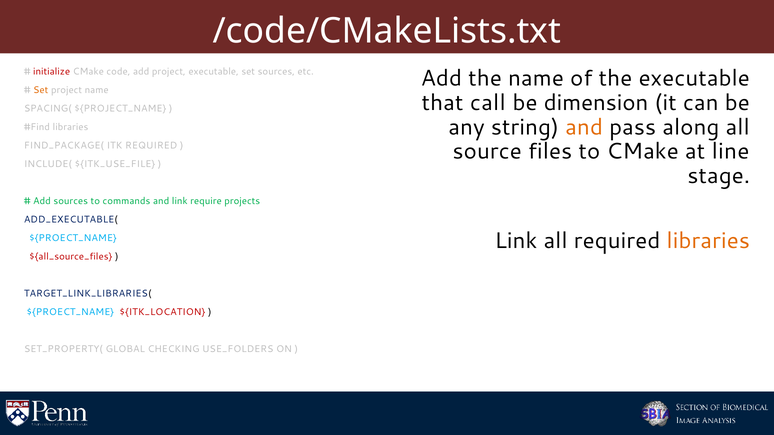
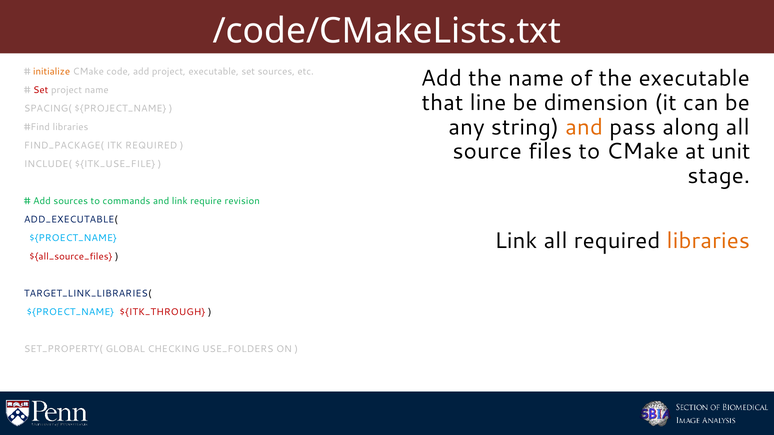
initialize colour: red -> orange
Set at (41, 90) colour: orange -> red
call: call -> line
line: line -> unit
projects: projects -> revision
${ITK_LOCATION: ${ITK_LOCATION -> ${ITK_THROUGH
